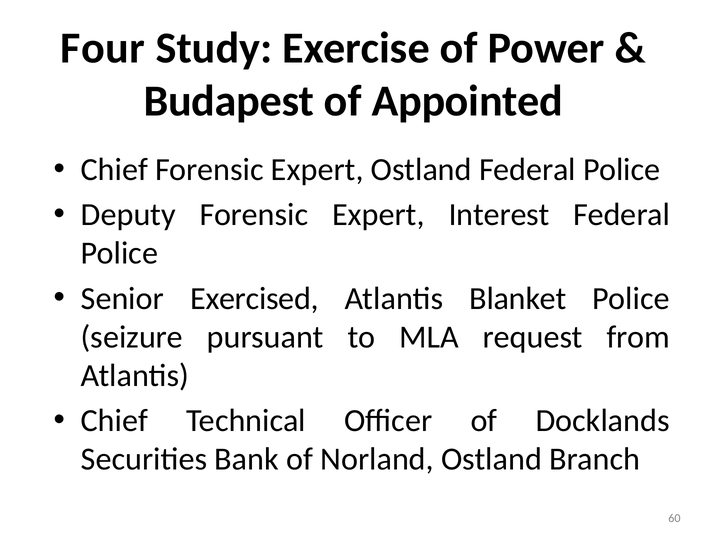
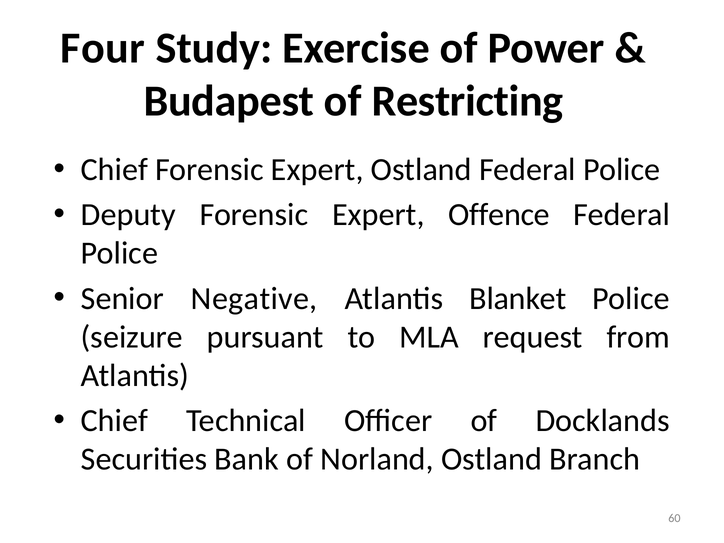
Appointed: Appointed -> Restricting
Interest: Interest -> Offence
Exercised: Exercised -> Negative
